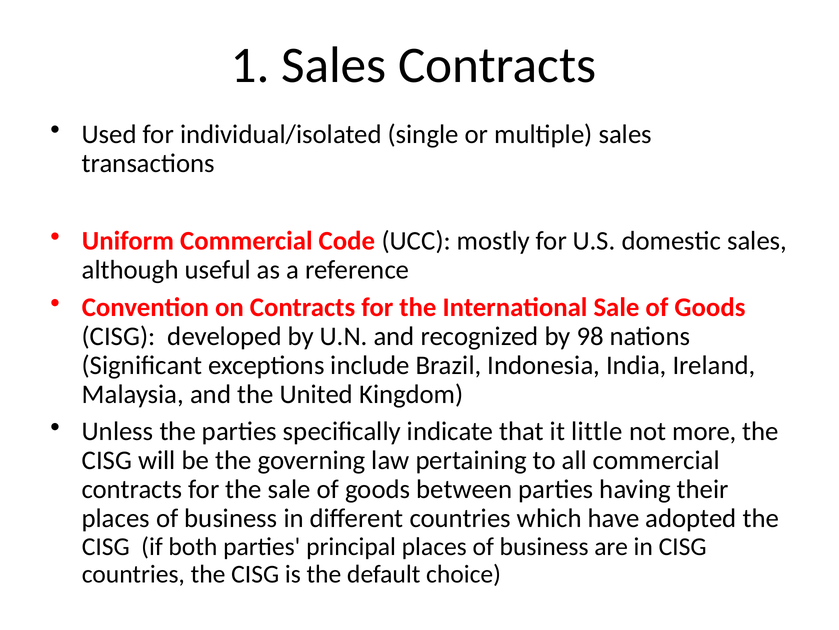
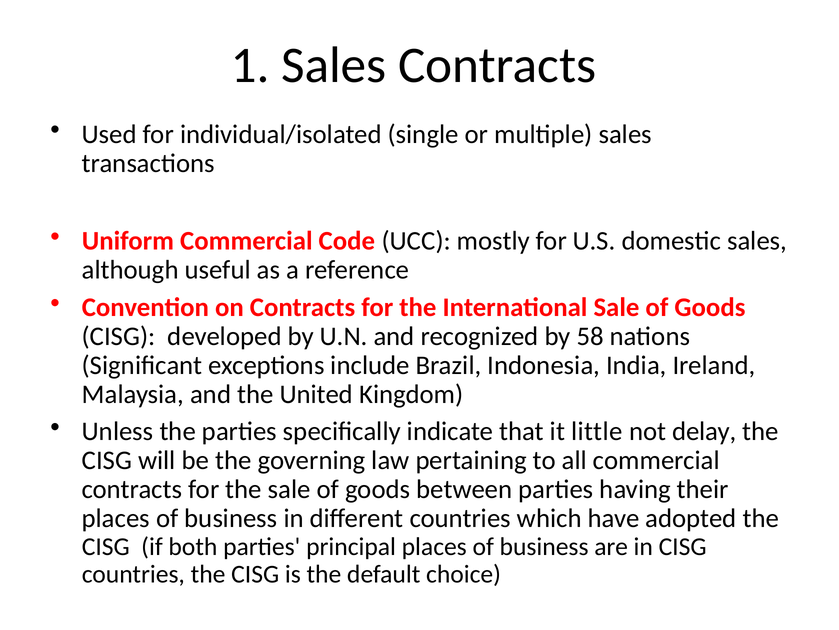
98: 98 -> 58
more: more -> delay
